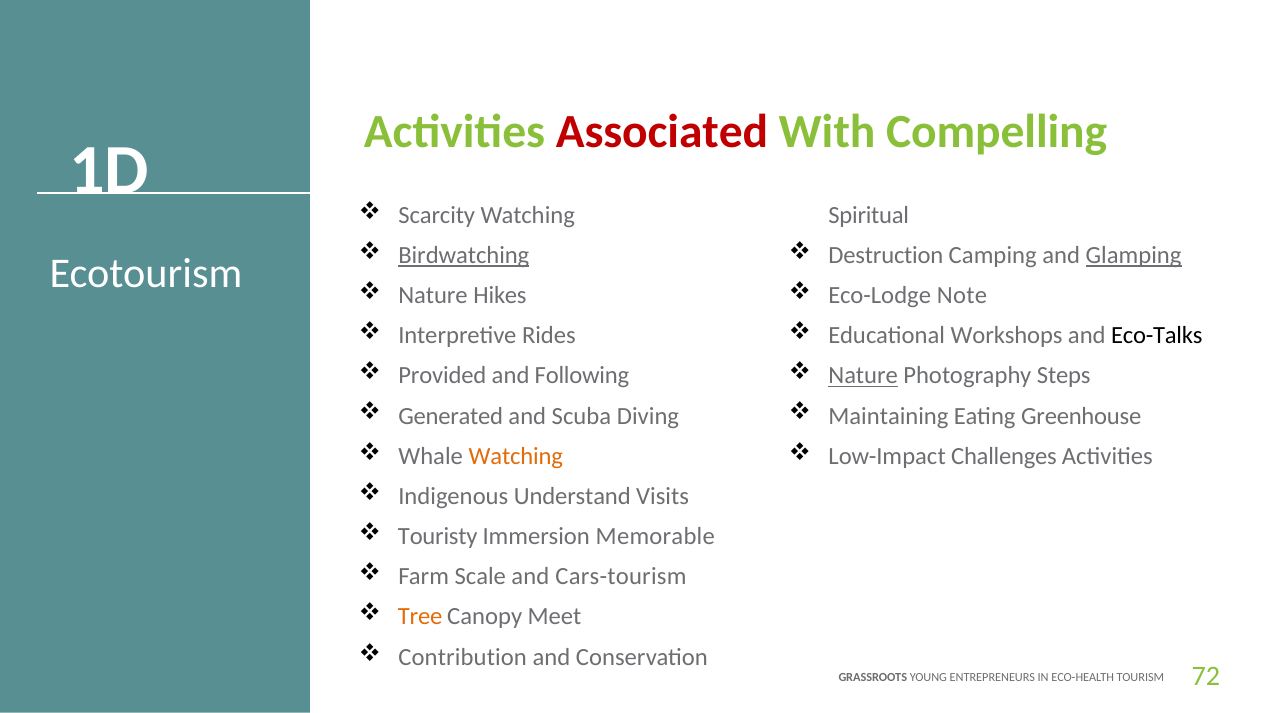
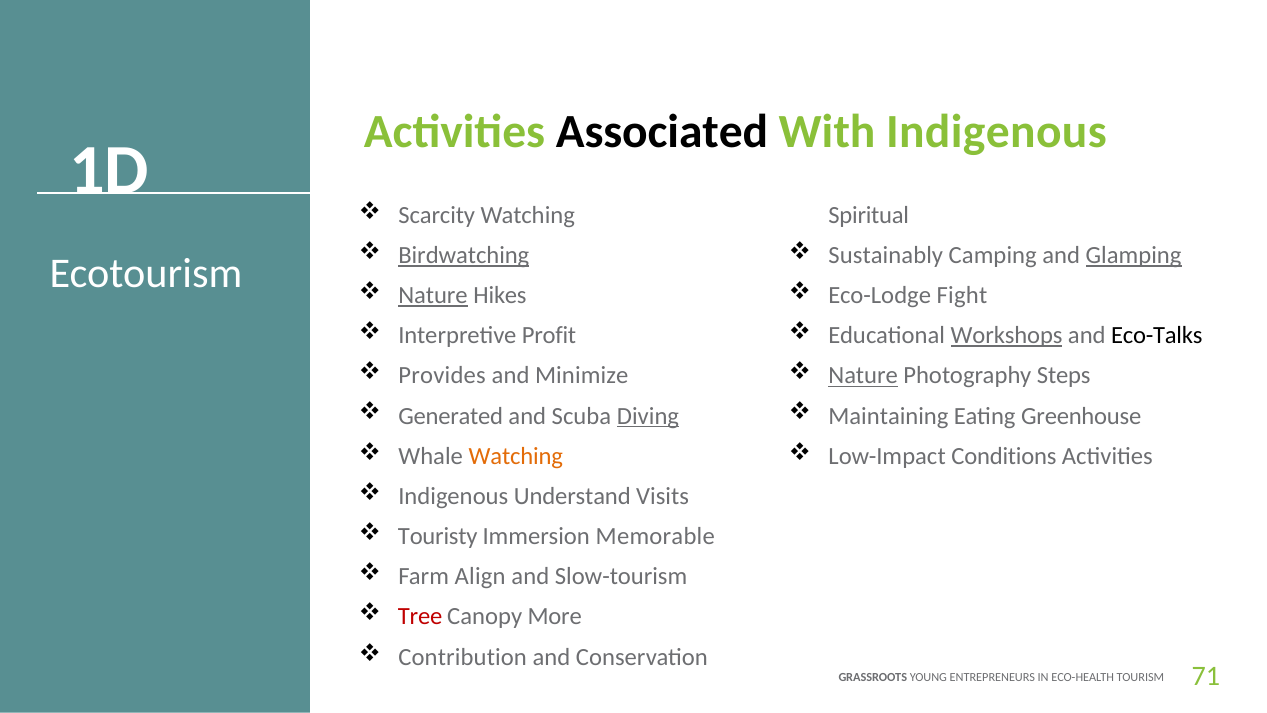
Associated colour: red -> black
With Compelling: Compelling -> Indigenous
Destruction: Destruction -> Sustainably
Nature at (433, 295) underline: none -> present
Note: Note -> Fight
Rides: Rides -> Profit
Workshops underline: none -> present
Provided: Provided -> Provides
Following: Following -> Minimize
Diving underline: none -> present
Challenges: Challenges -> Conditions
Scale: Scale -> Align
Cars-tourism: Cars-tourism -> Slow-tourism
Tree colour: orange -> red
Meet: Meet -> More
72: 72 -> 71
